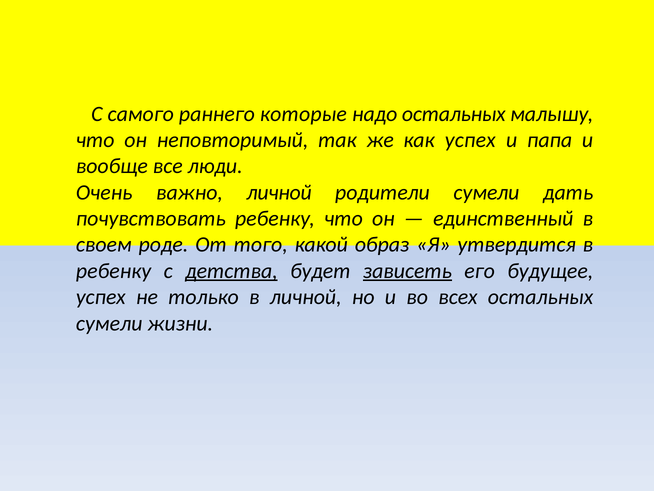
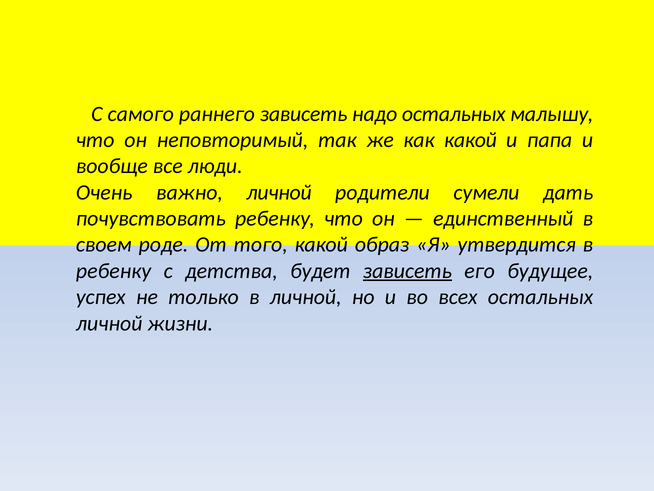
раннего которые: которые -> зависеть
как успех: успех -> какой
детства underline: present -> none
сумели at (109, 323): сумели -> личной
